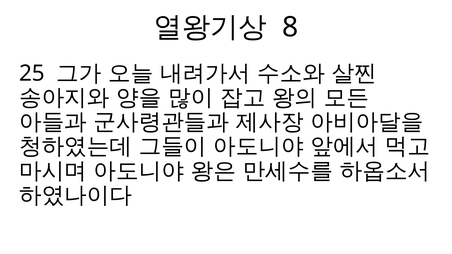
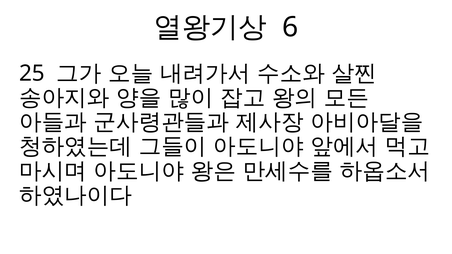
8: 8 -> 6
